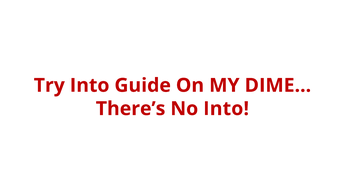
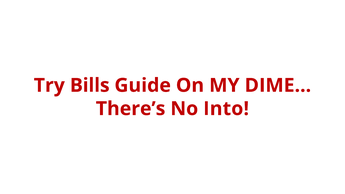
Try Into: Into -> Bills
